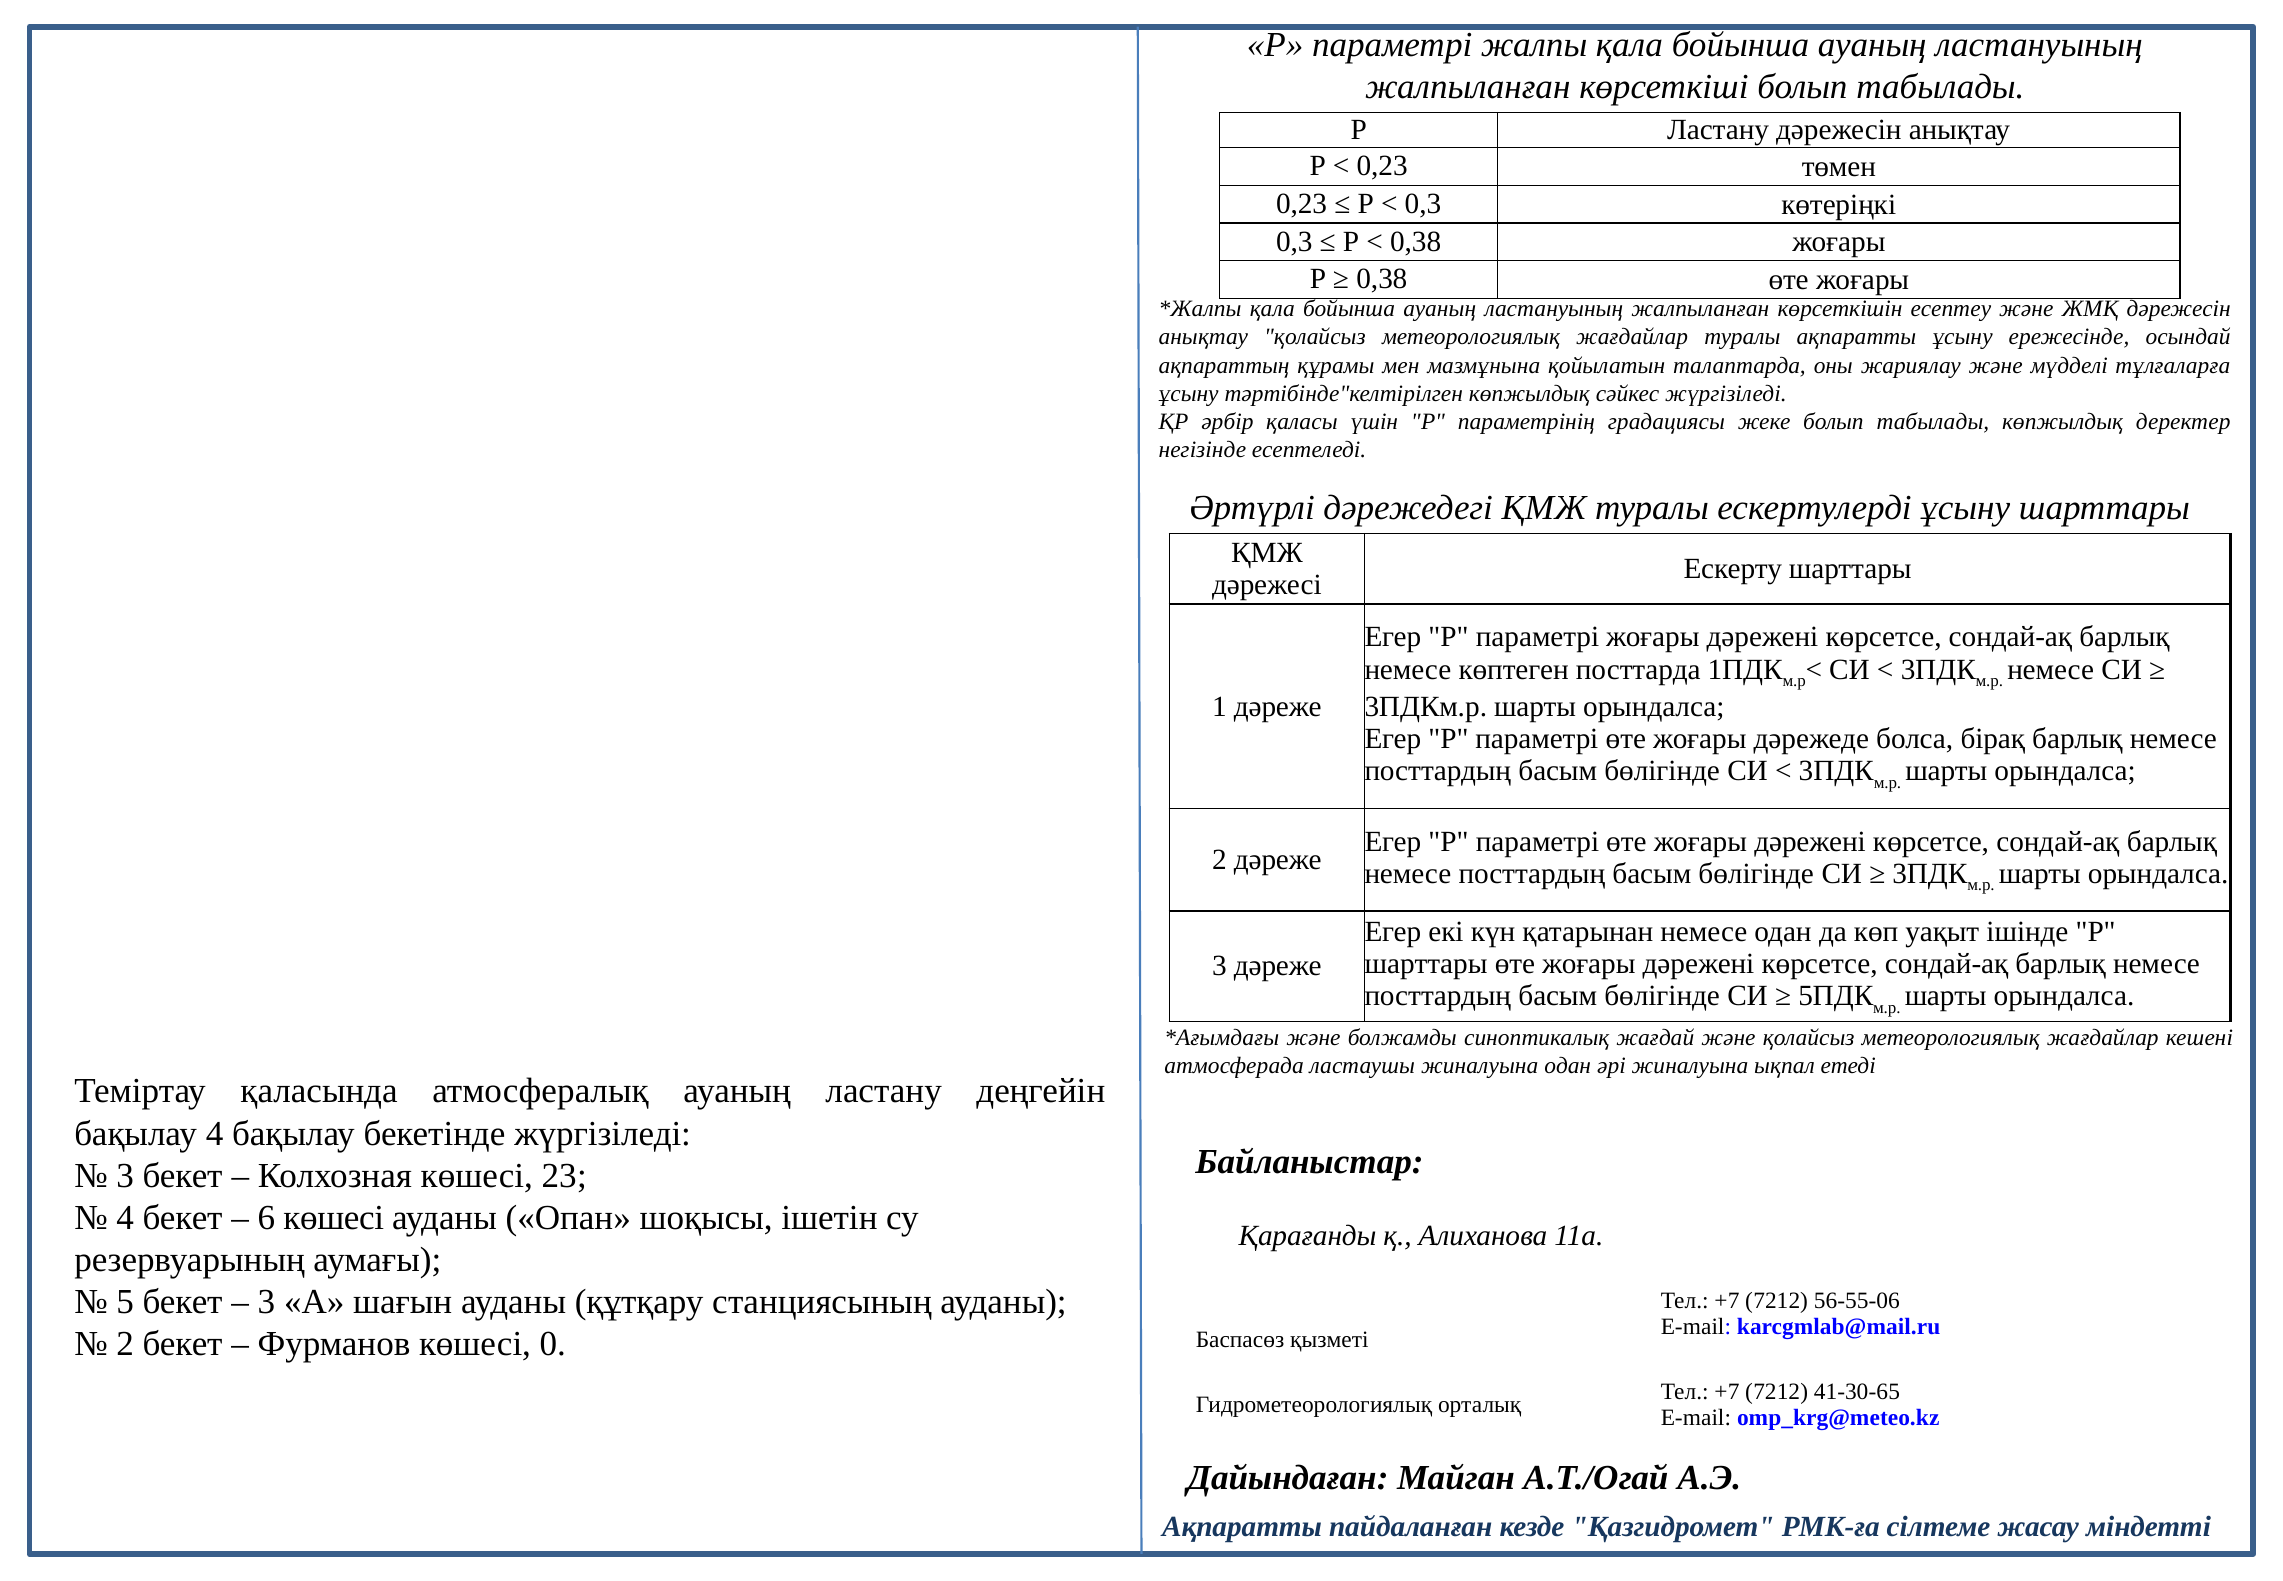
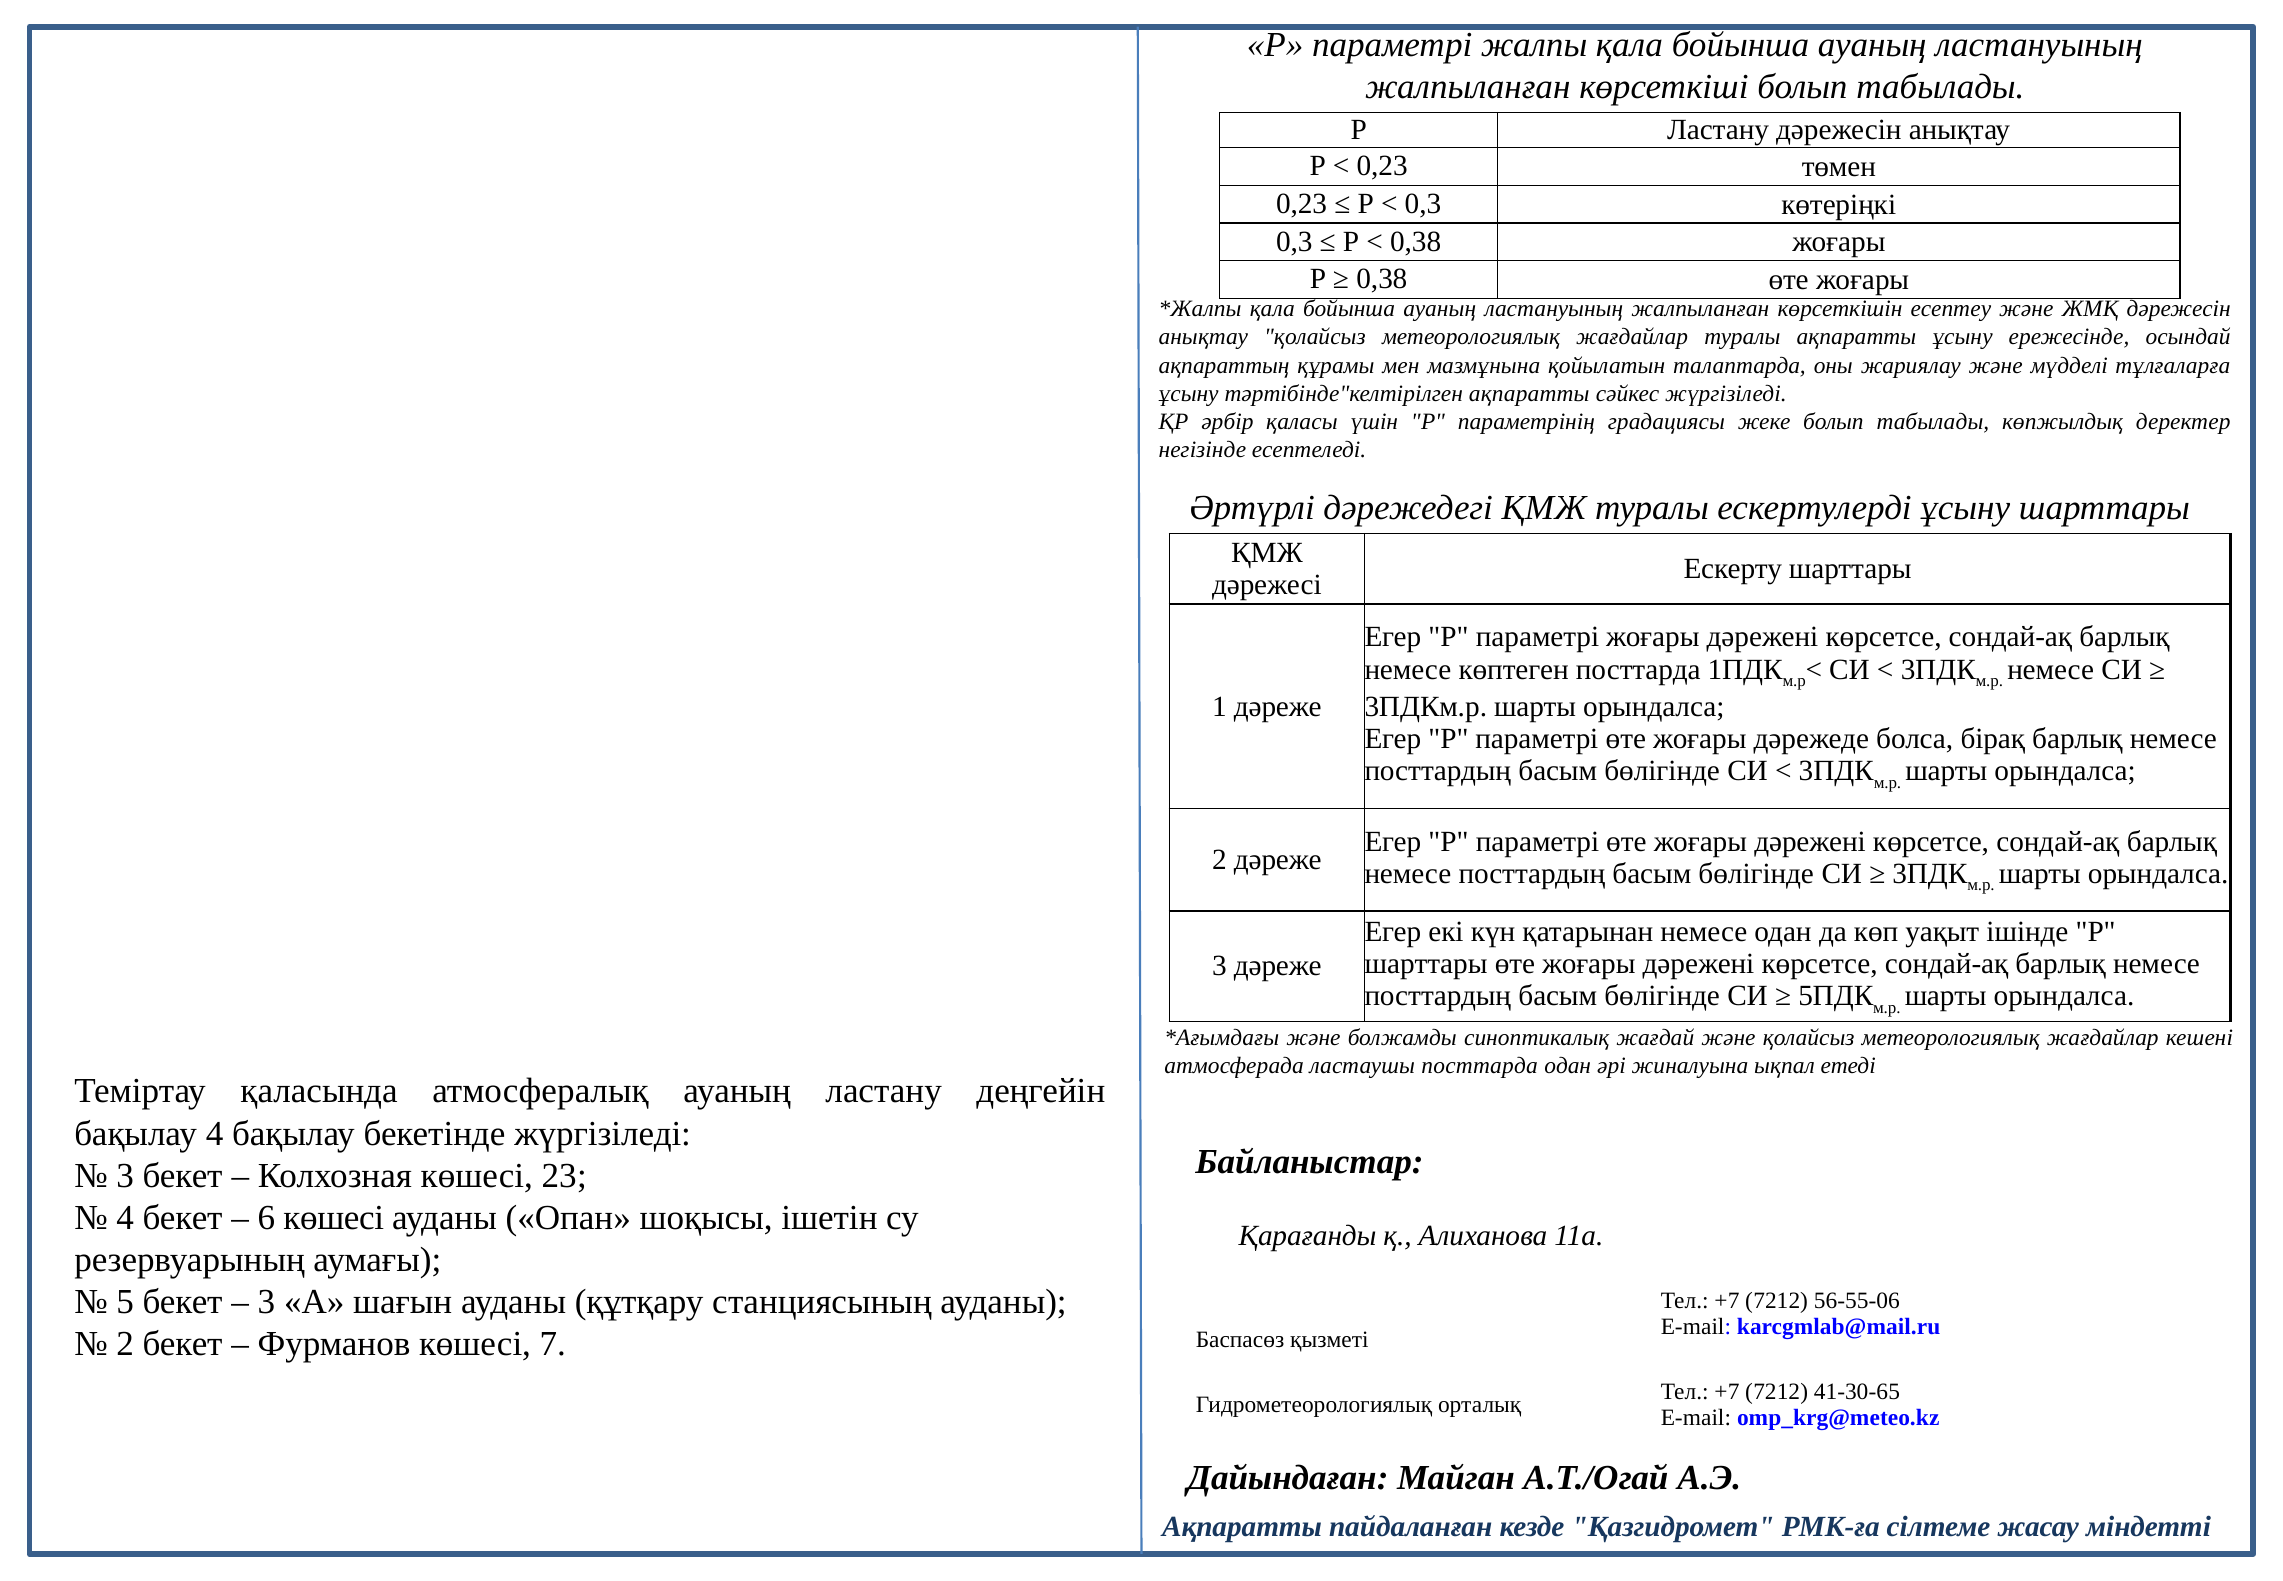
тәртібінде"келтірілген көпжылдық: көпжылдық -> ақпаратты
ластаушы жиналуына: жиналуына -> посттарда
0: 0 -> 7
